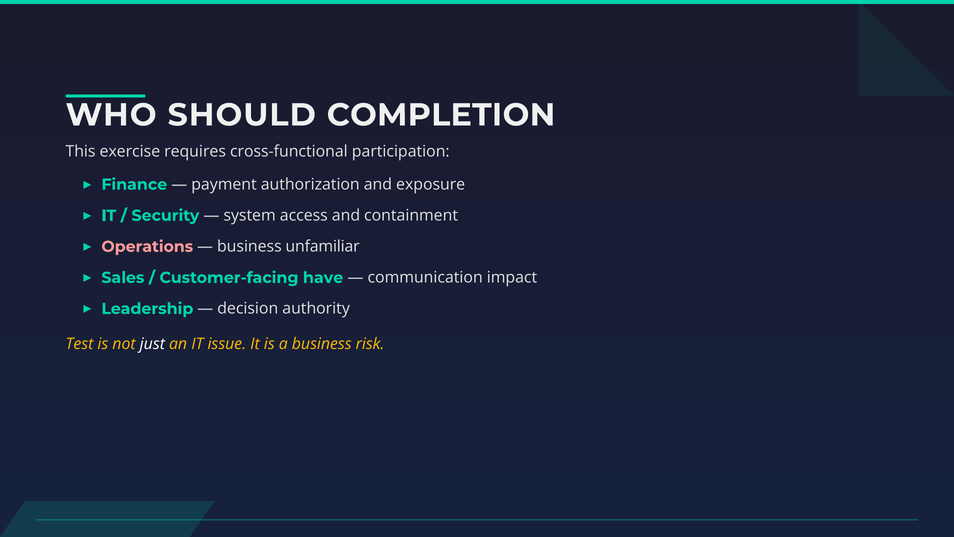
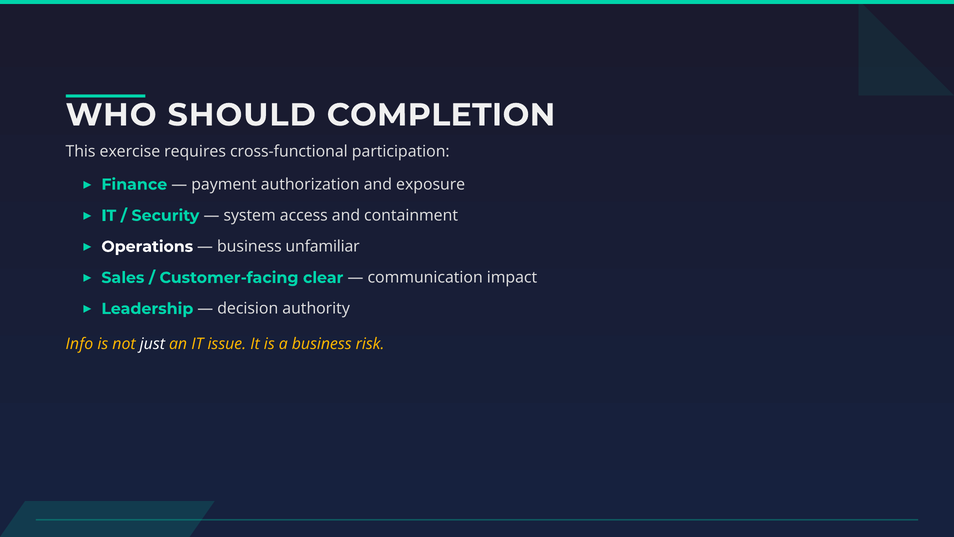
Operations colour: pink -> white
have: have -> clear
Test: Test -> Info
